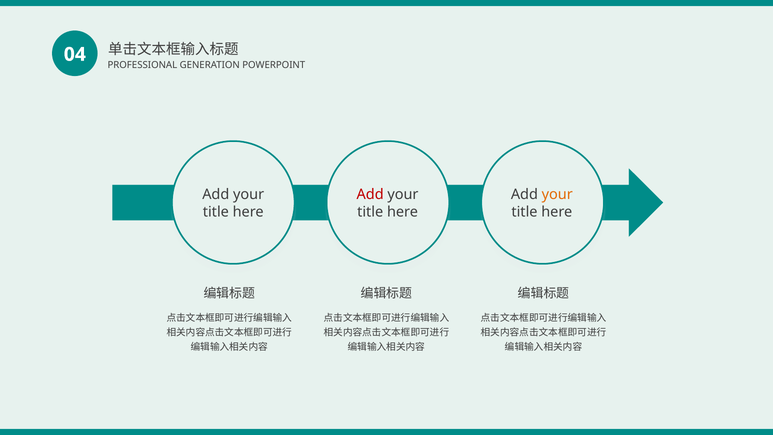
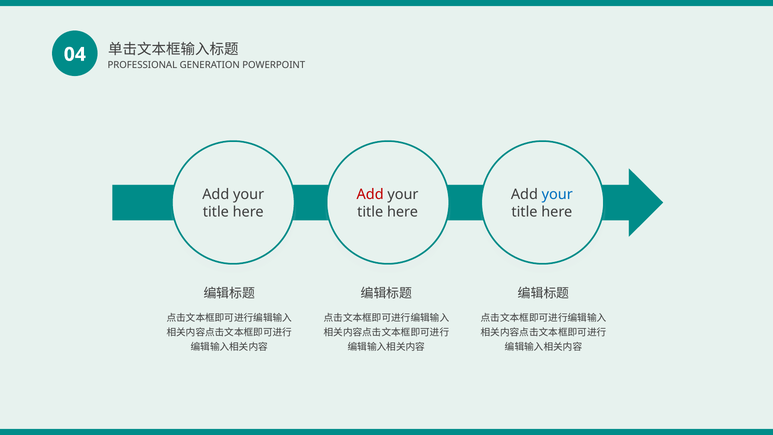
your at (557, 194) colour: orange -> blue
